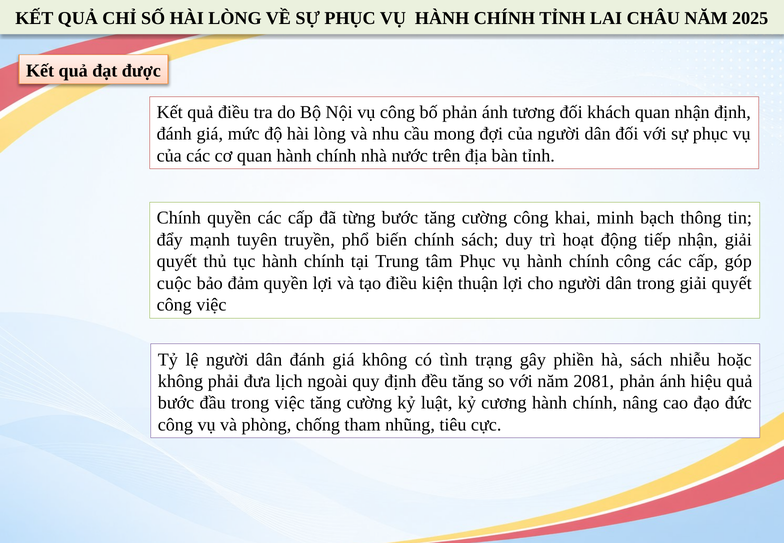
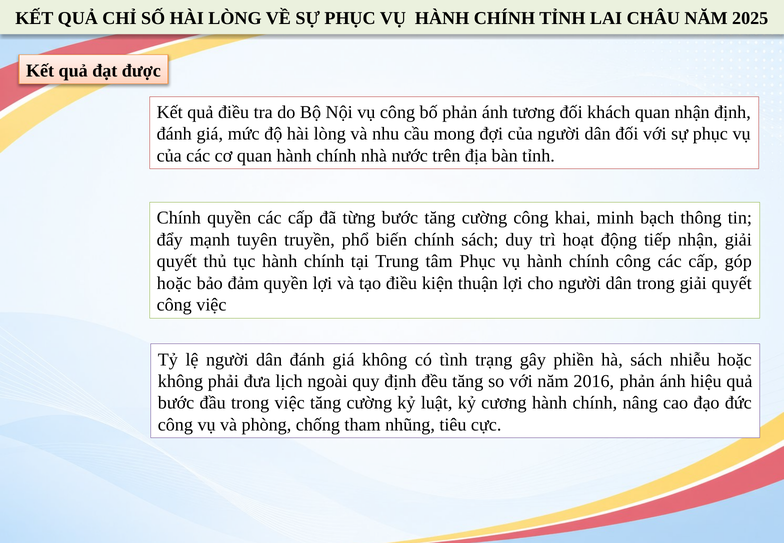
cuộc at (174, 283): cuộc -> hoặc
2081: 2081 -> 2016
